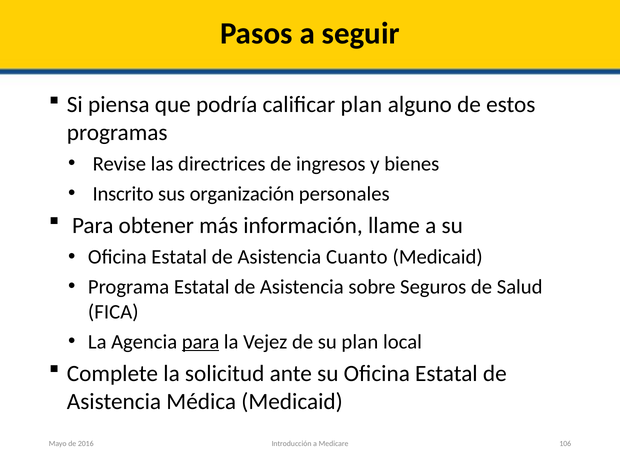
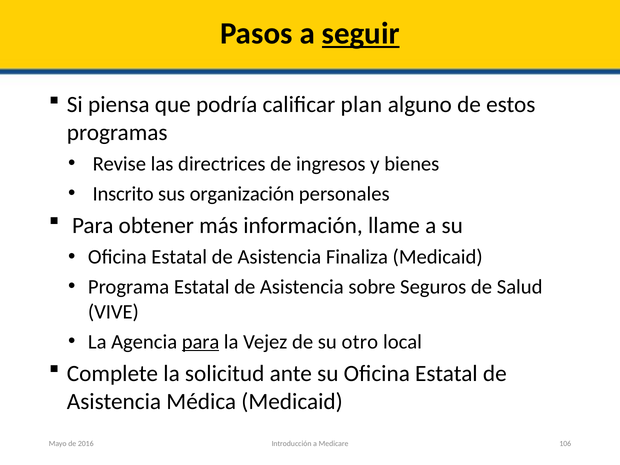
seguir underline: none -> present
Cuanto: Cuanto -> Finaliza
FICA: FICA -> VIVE
su plan: plan -> otro
